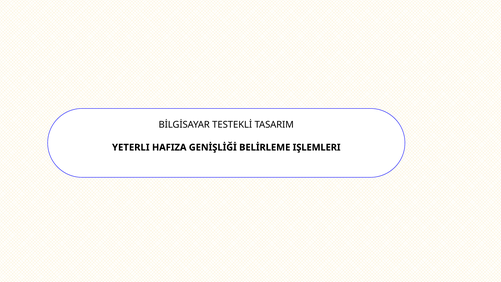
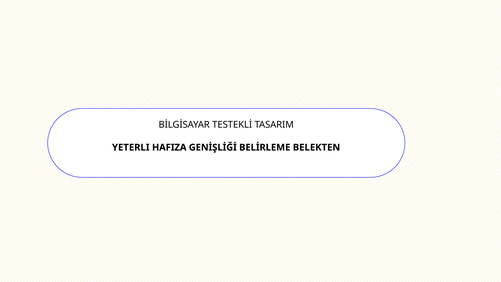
IŞLEMLERI: IŞLEMLERI -> BELEKTEN
